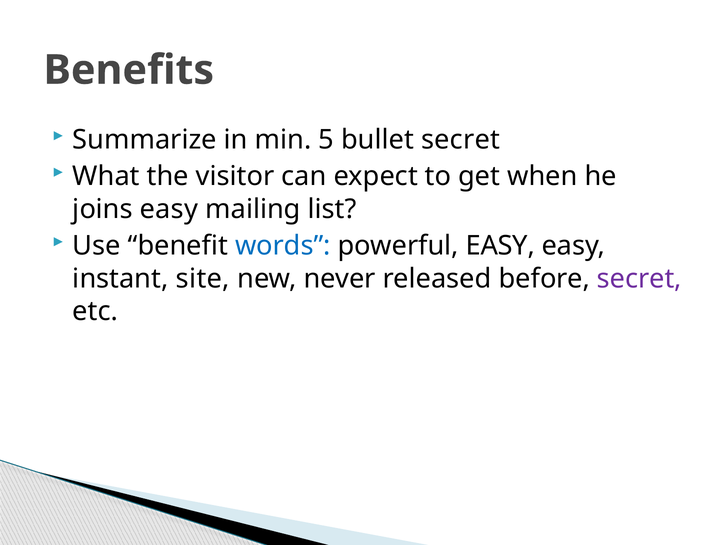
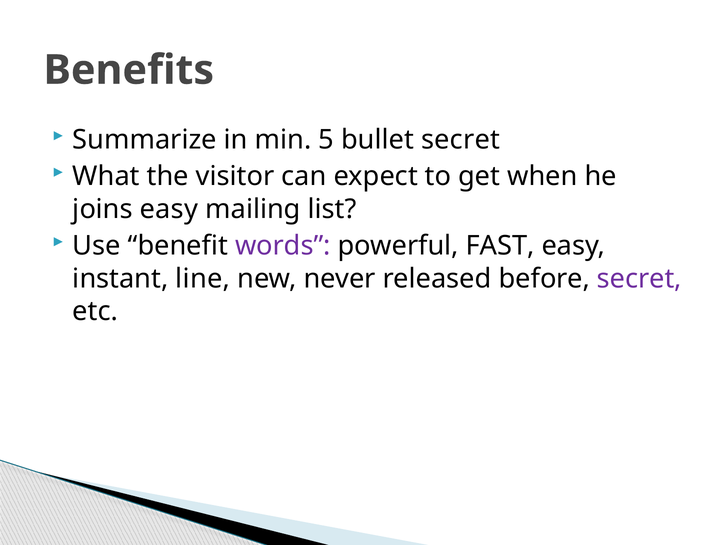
words colour: blue -> purple
powerful EASY: EASY -> FAST
site: site -> line
